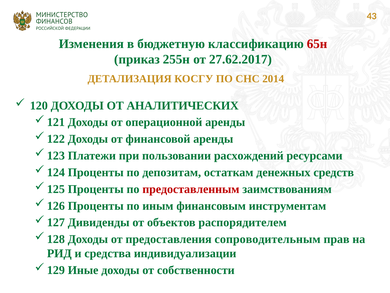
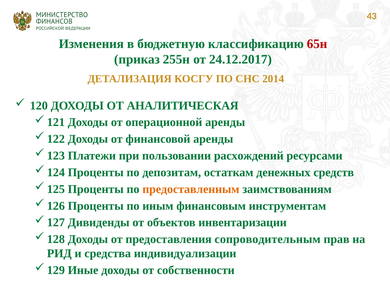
27.62.2017: 27.62.2017 -> 24.12.2017
АНАЛИТИЧЕСКИХ: АНАЛИТИЧЕСКИХ -> АНАЛИТИЧЕСКАЯ
предоставленным colour: red -> orange
распорядителем: распорядителем -> инвентаризации
